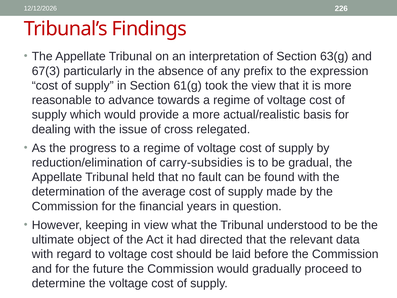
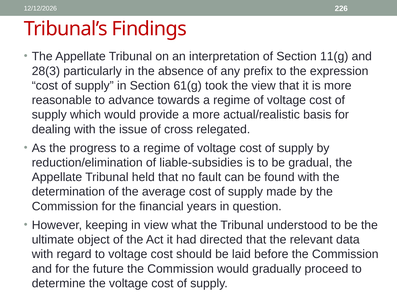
63(g: 63(g -> 11(g
67(3: 67(3 -> 28(3
carry-subsidies: carry-subsidies -> liable-subsidies
